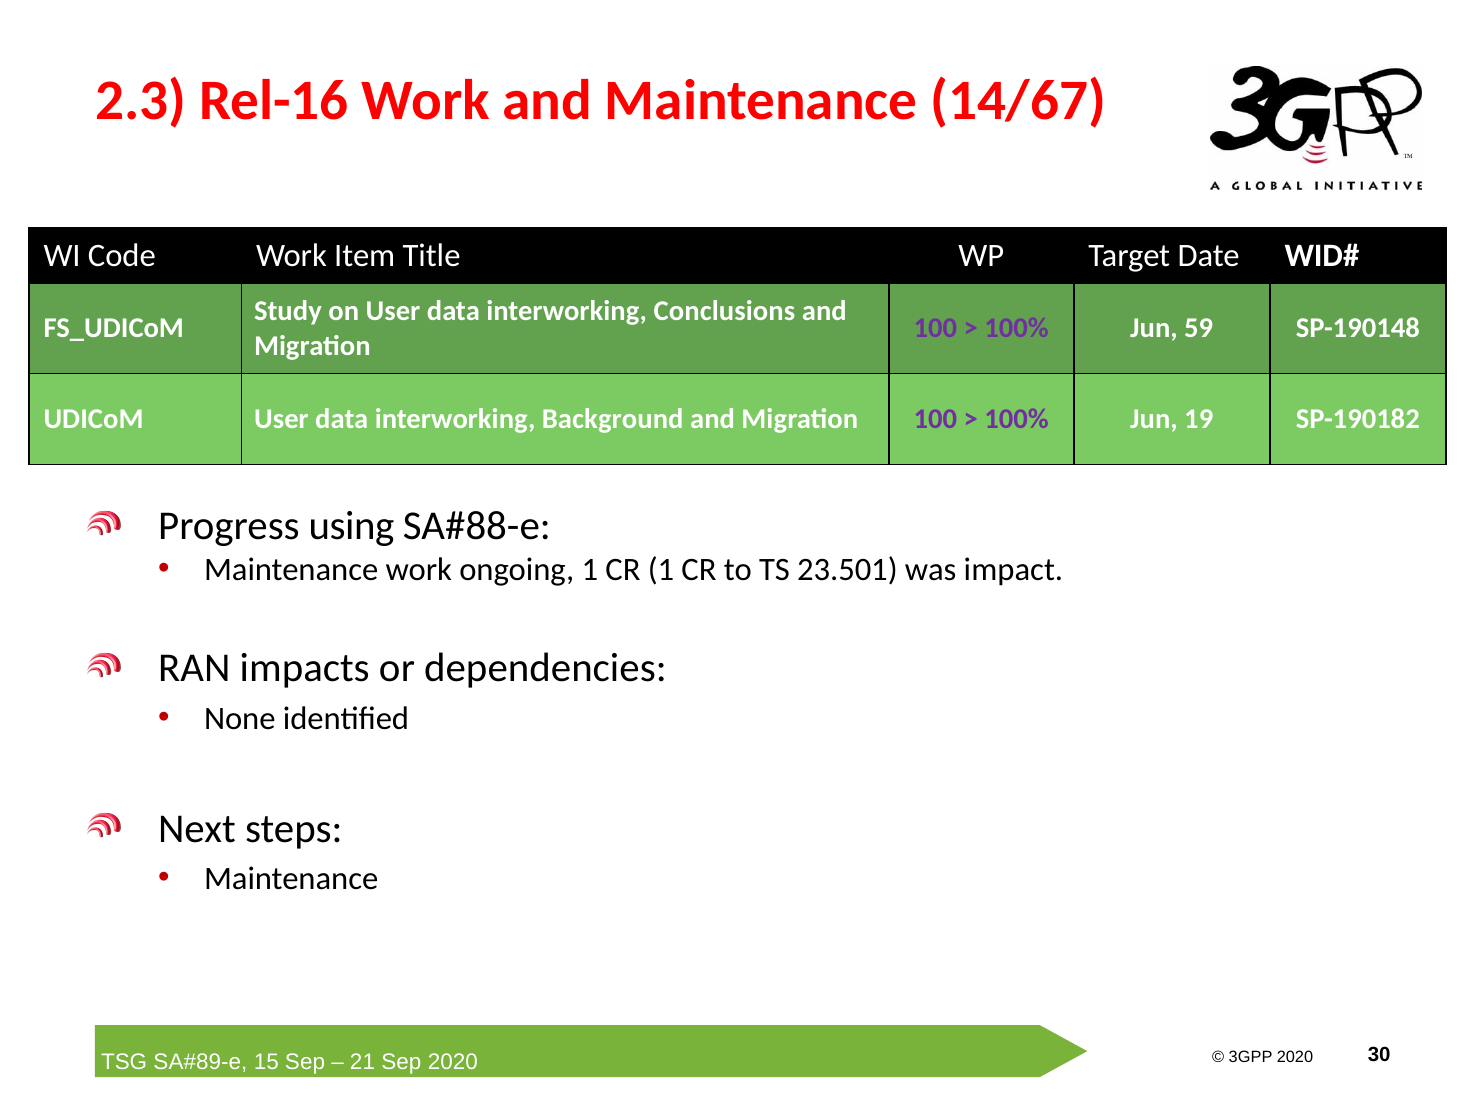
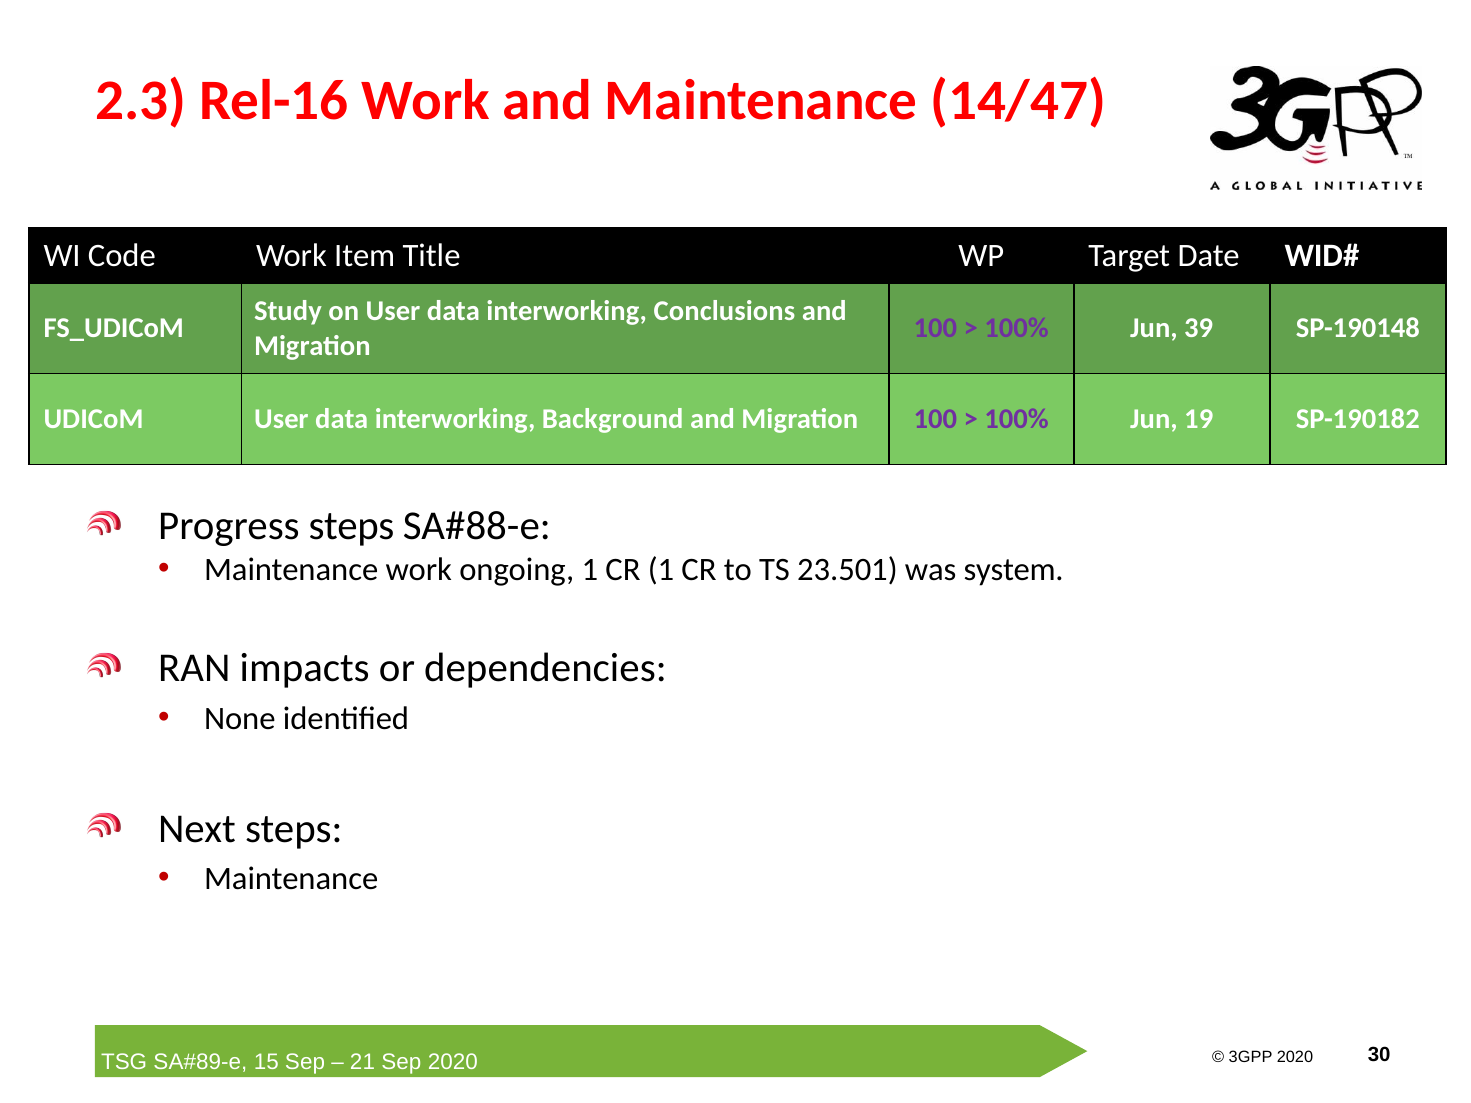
14/67: 14/67 -> 14/47
59: 59 -> 39
Progress using: using -> steps
impact: impact -> system
